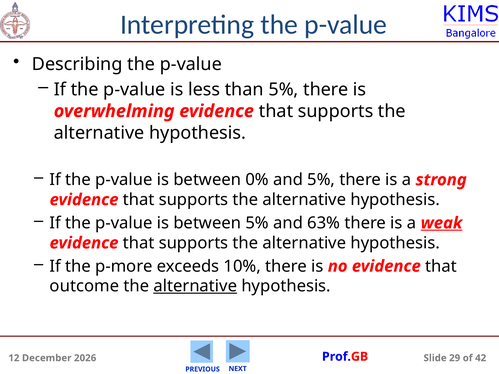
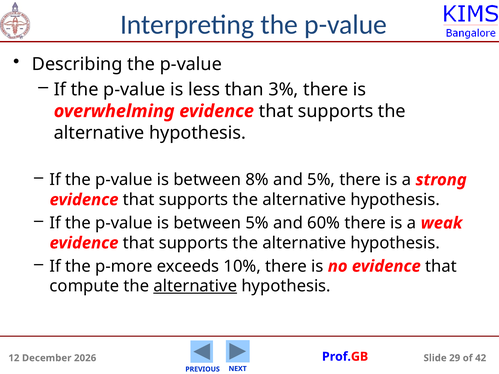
than 5%: 5% -> 3%
0%: 0% -> 8%
63%: 63% -> 60%
weak underline: present -> none
outcome: outcome -> compute
